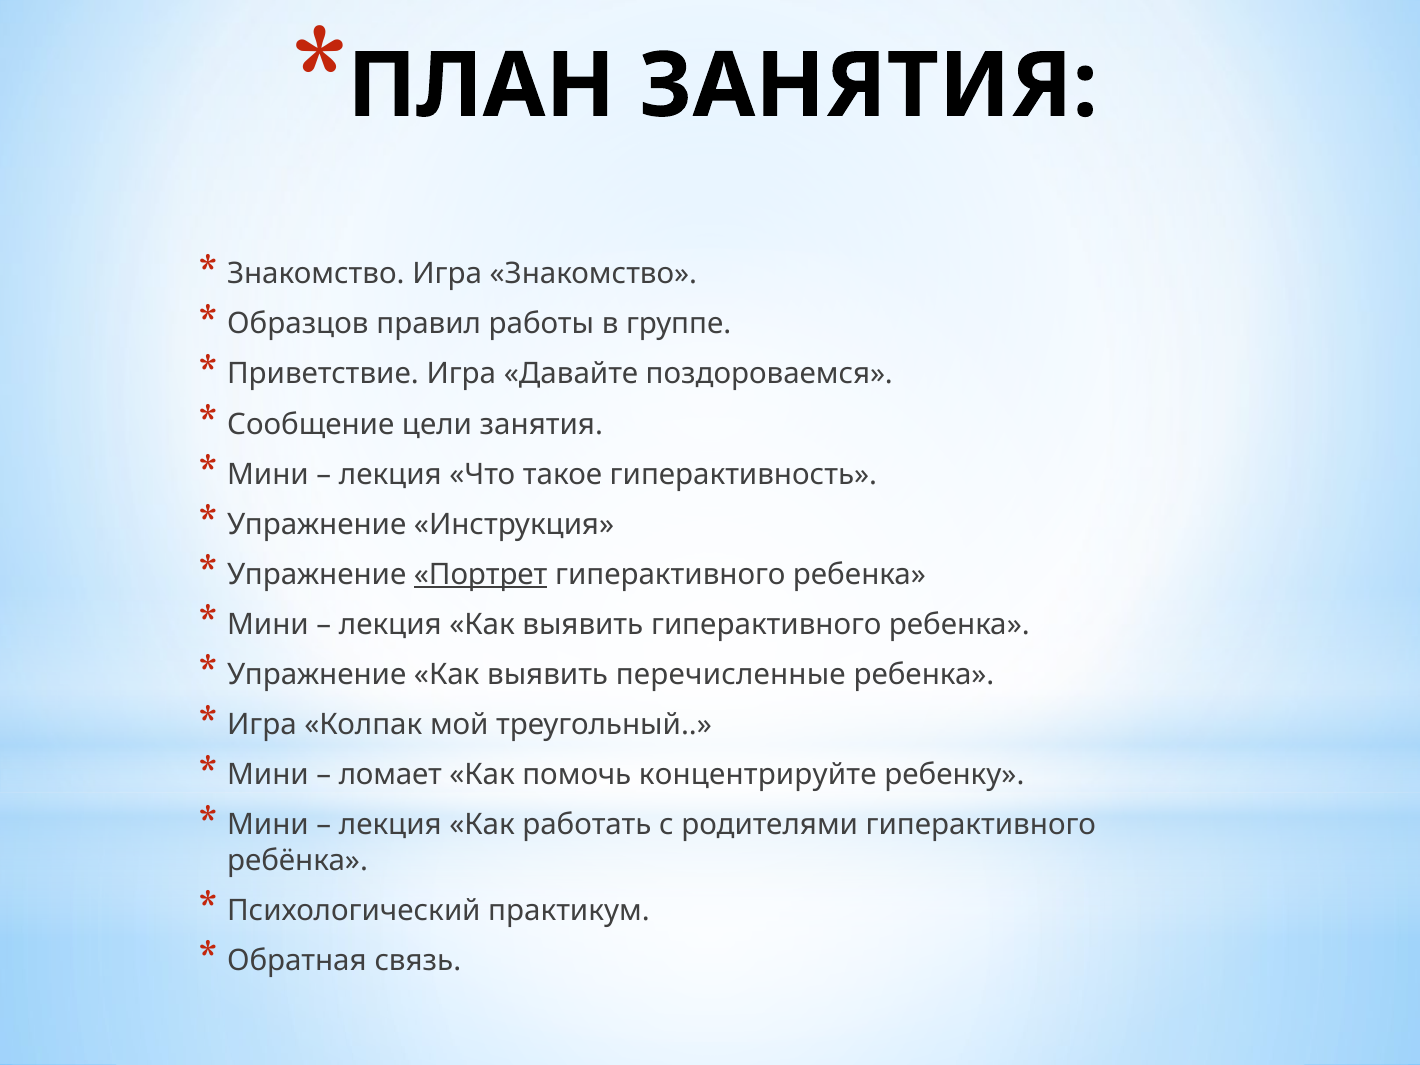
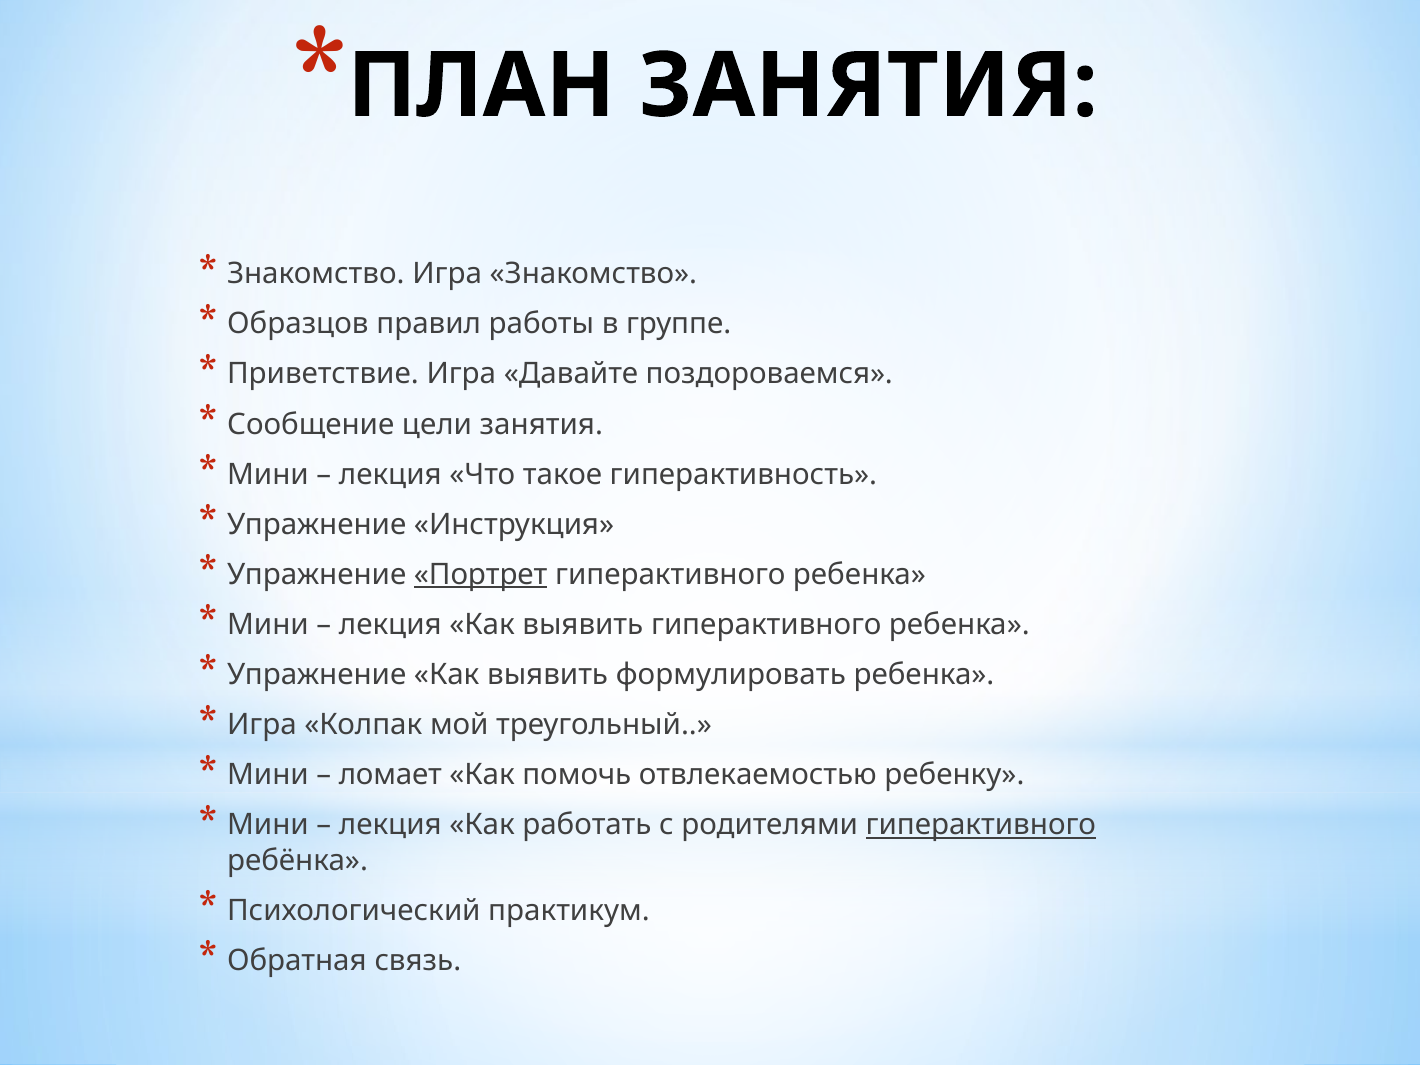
перечисленные: перечисленные -> формулировать
концентрируйте: концентрируйте -> отвлекаемостью
гиперактивного at (981, 825) underline: none -> present
